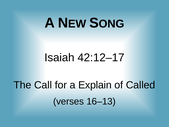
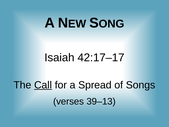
42:12–17: 42:12–17 -> 42:17–17
Call underline: none -> present
Explain: Explain -> Spread
Called: Called -> Songs
16–13: 16–13 -> 39–13
